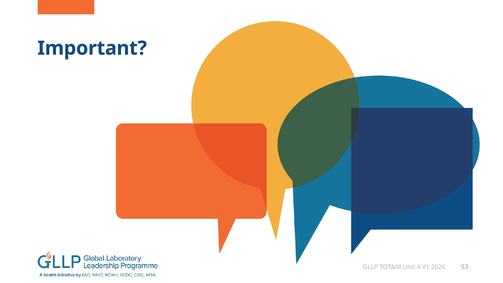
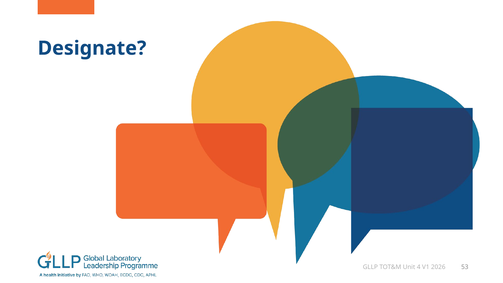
Important: Important -> Designate
